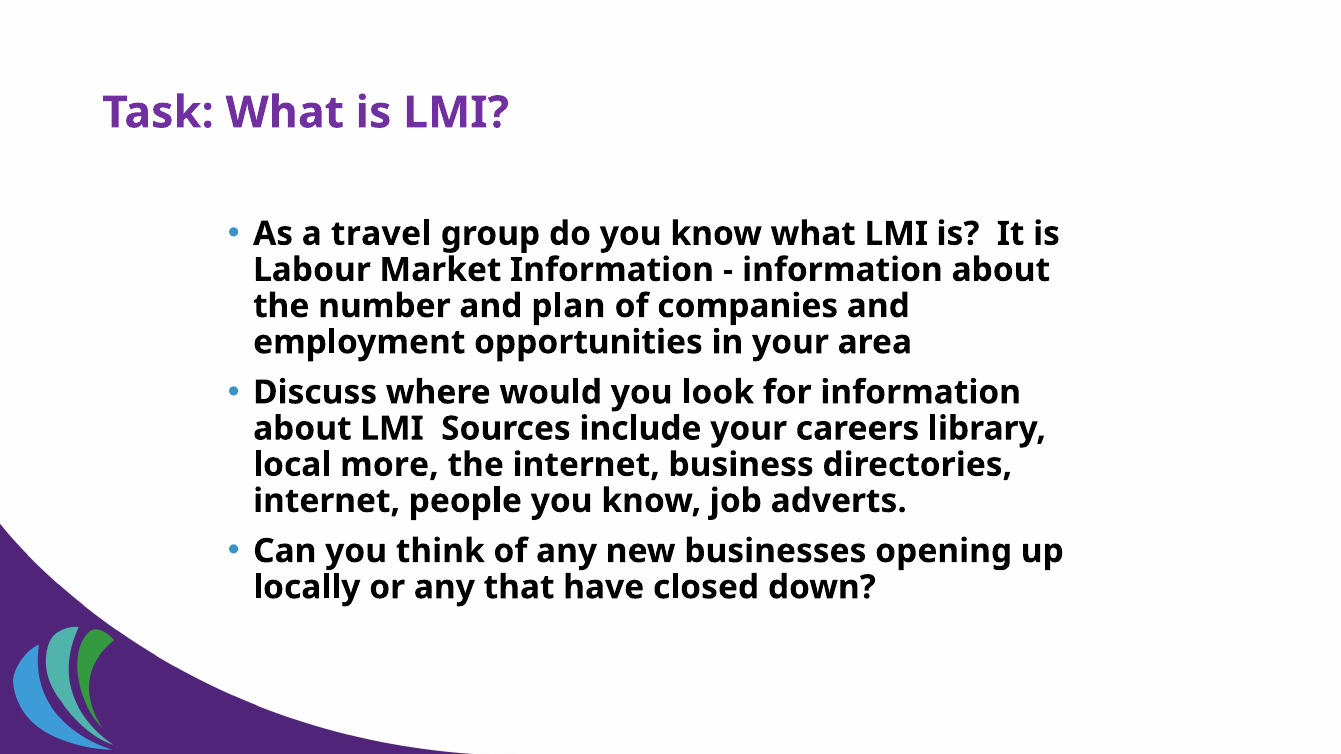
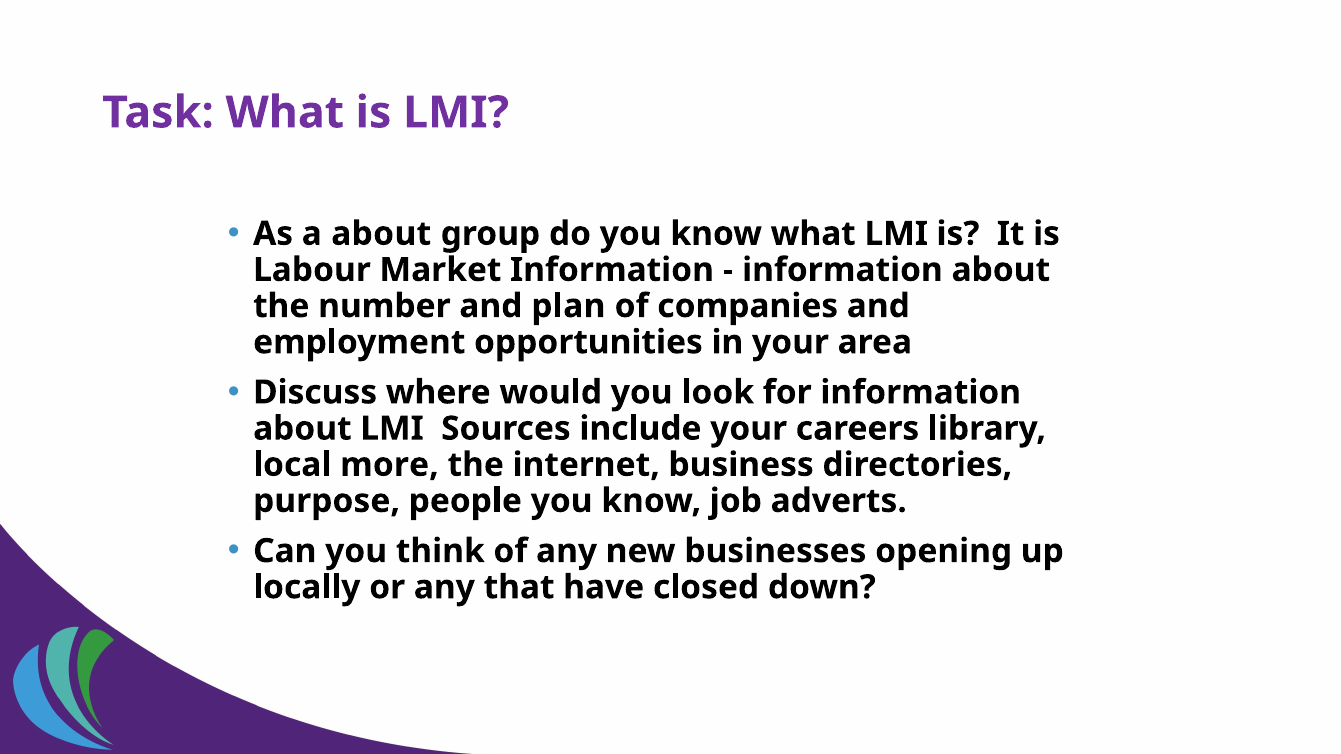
a travel: travel -> about
internet at (327, 501): internet -> purpose
